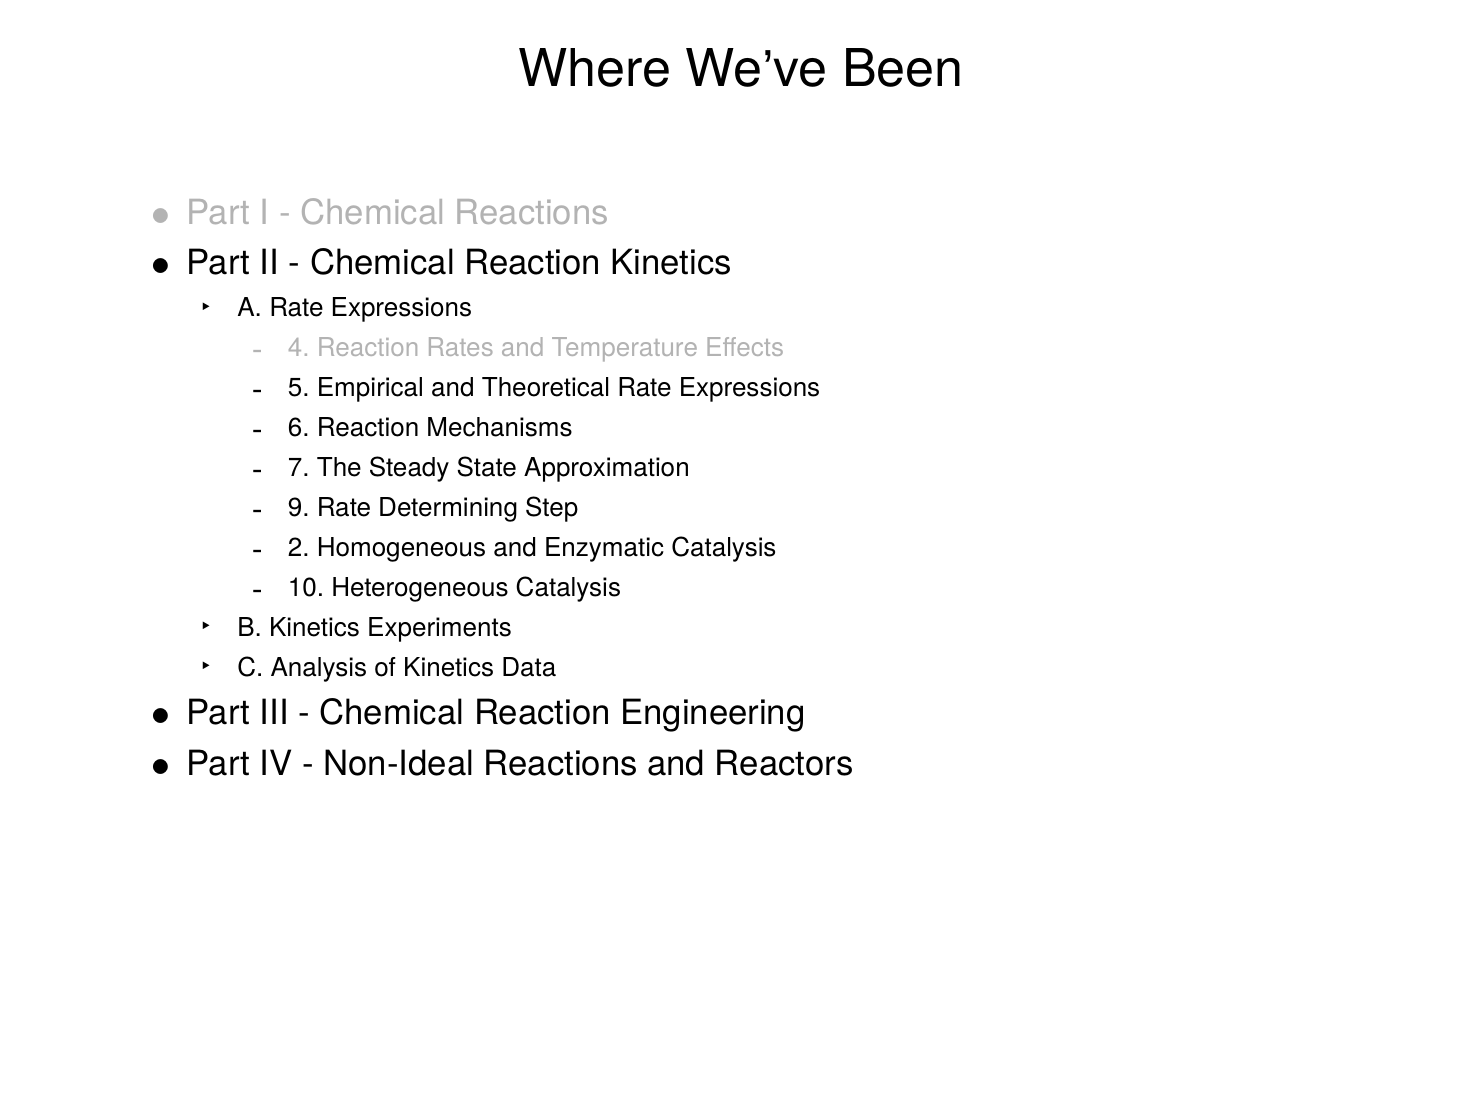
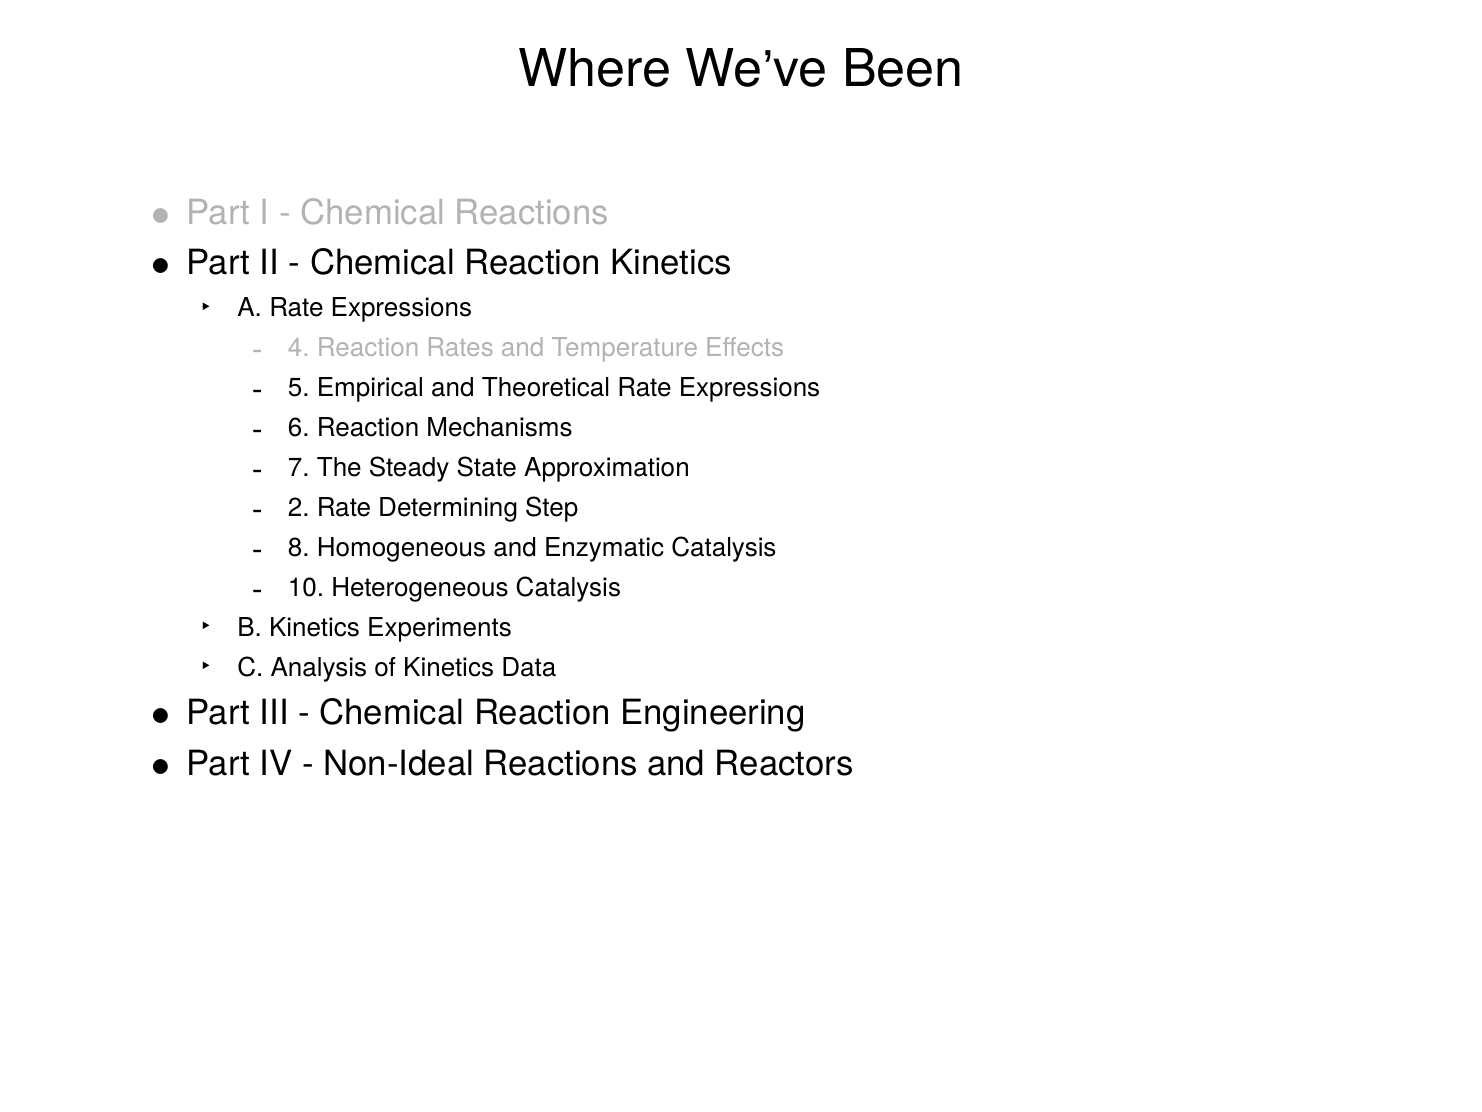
9: 9 -> 2
2: 2 -> 8
